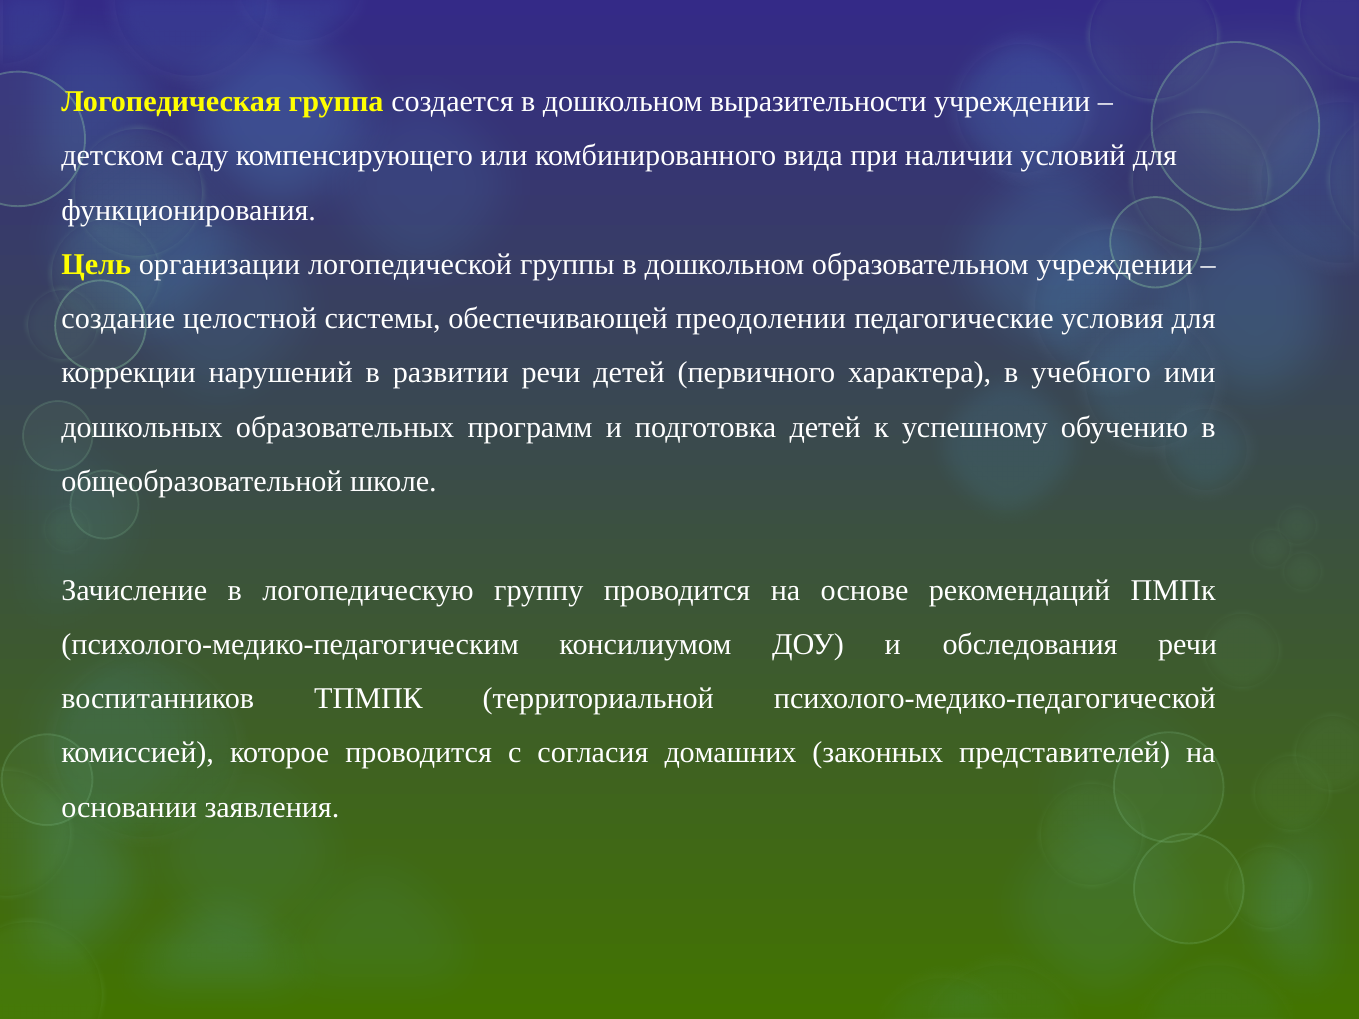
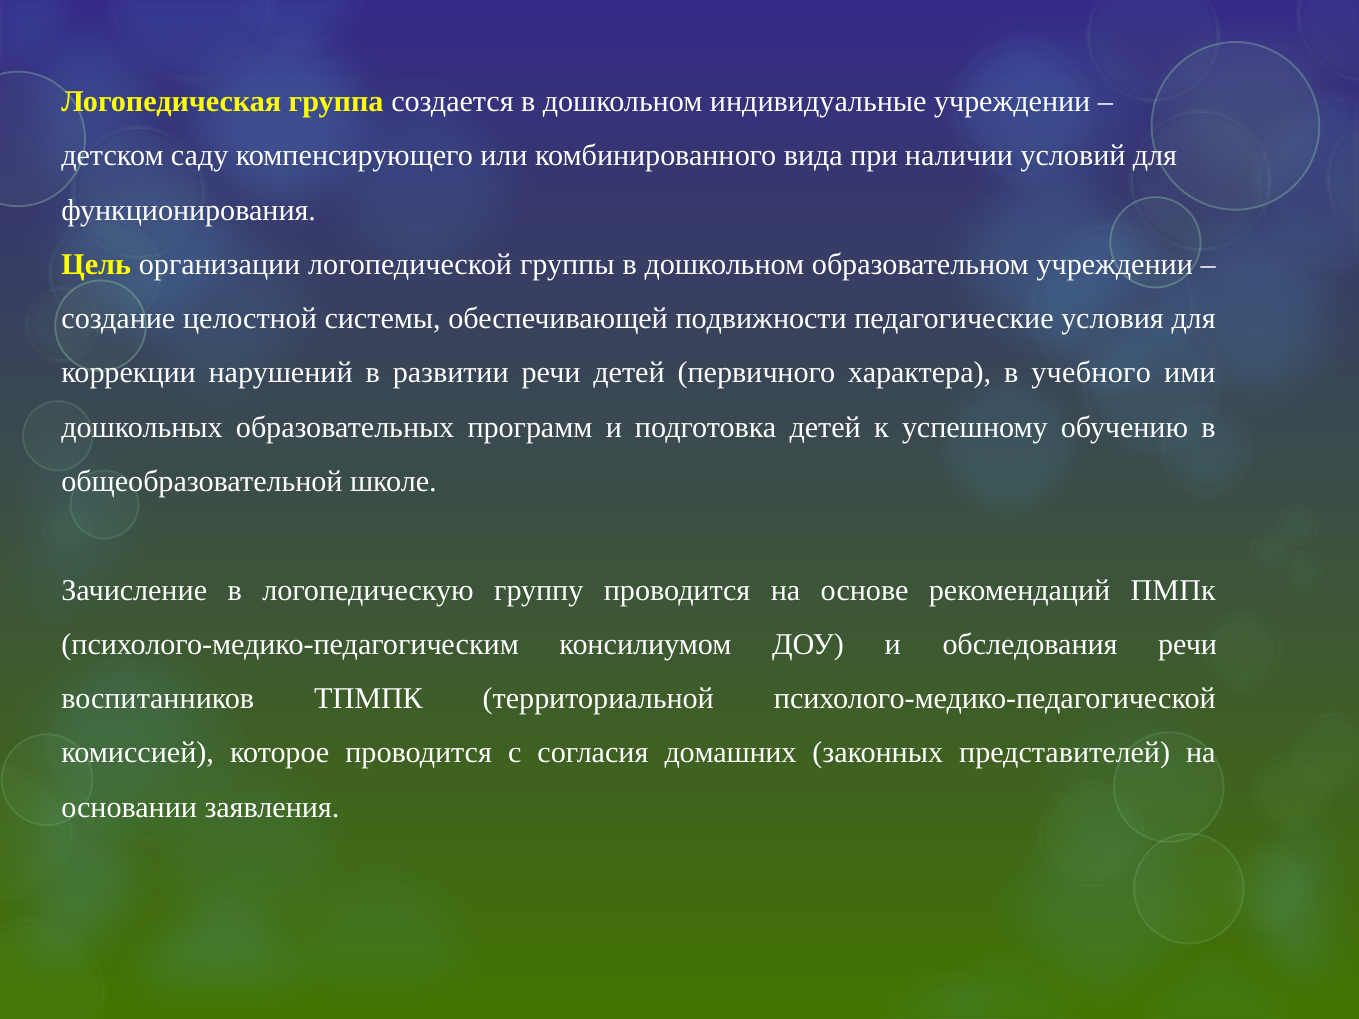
выразительности: выразительности -> индивидуальные
преодолении: преодолении -> подвижности
